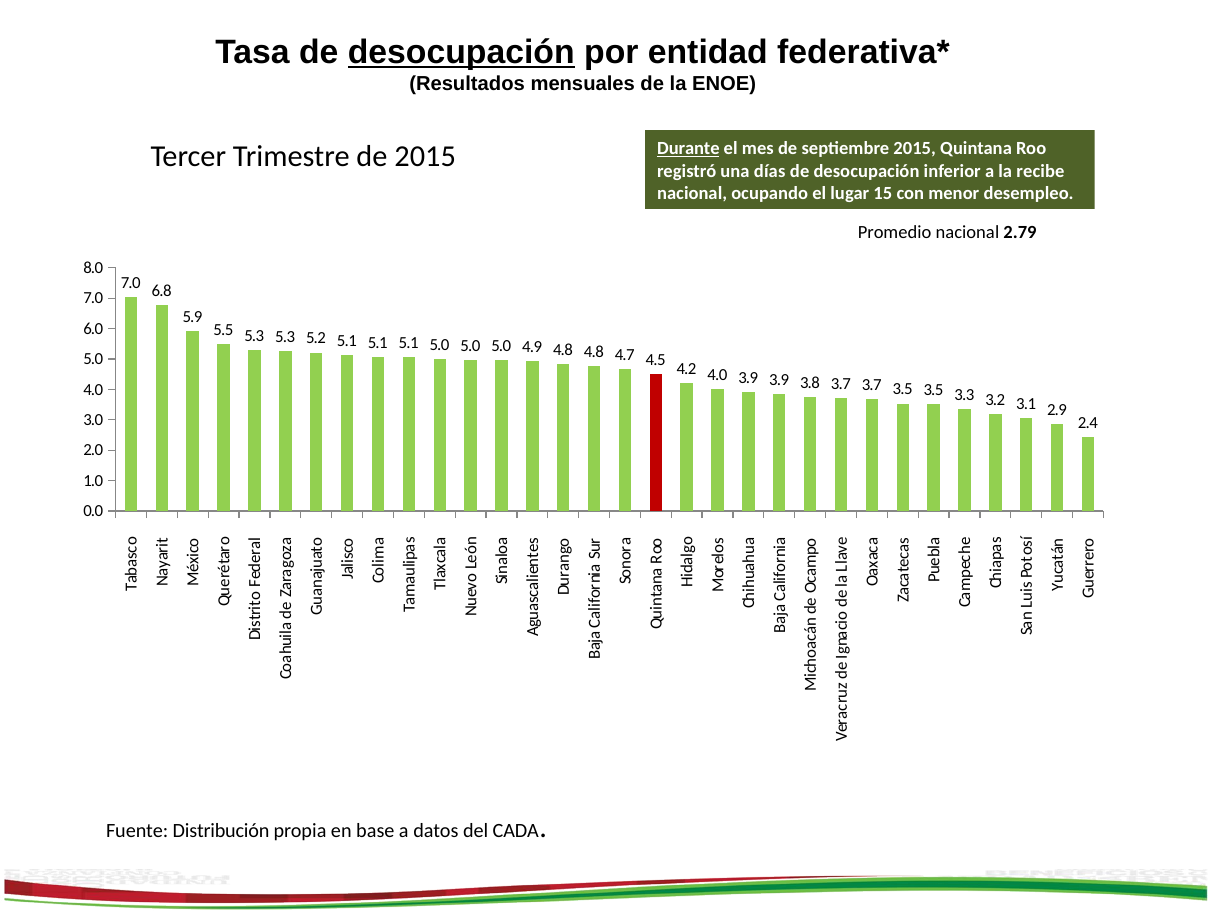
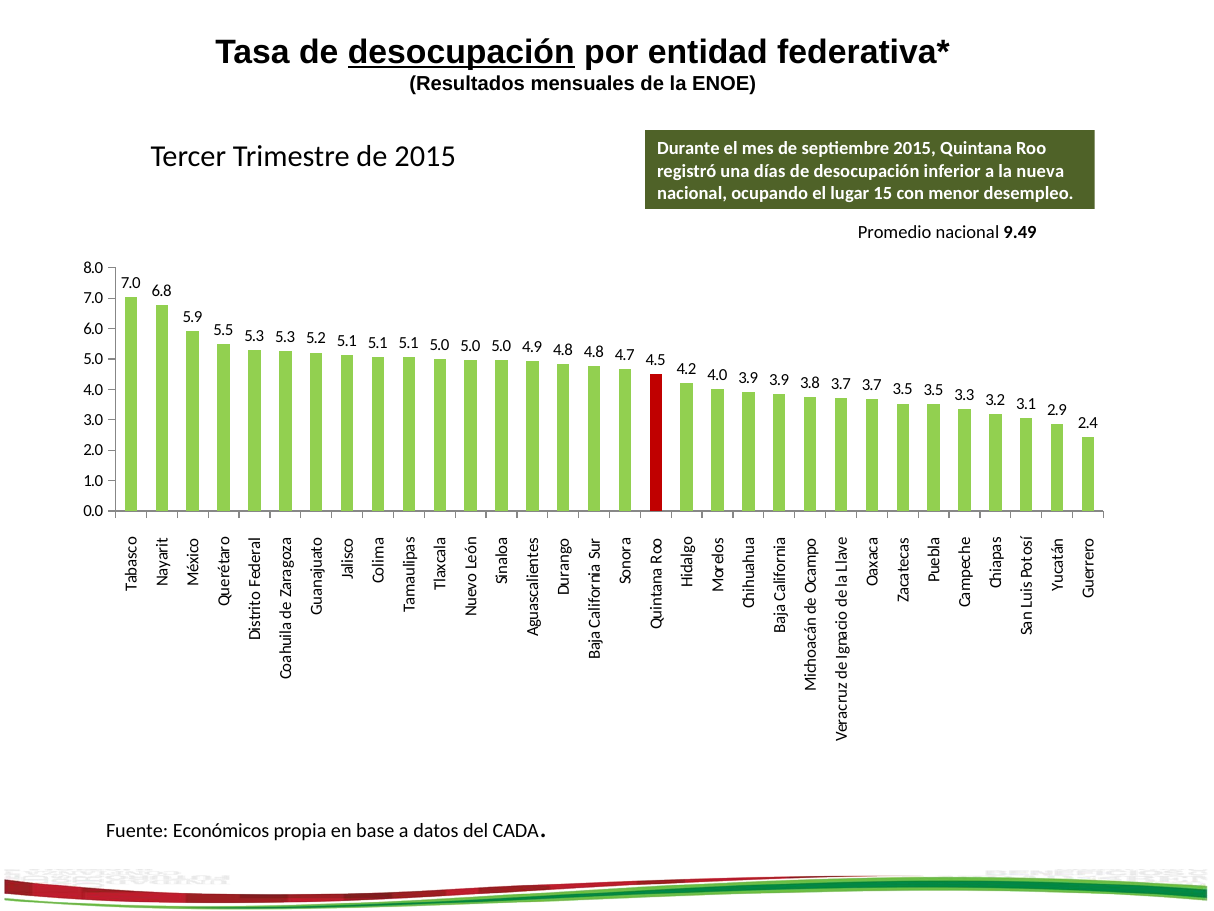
Durante underline: present -> none
recibe: recibe -> nueva
2.79: 2.79 -> 9.49
Distribución: Distribución -> Económicos
